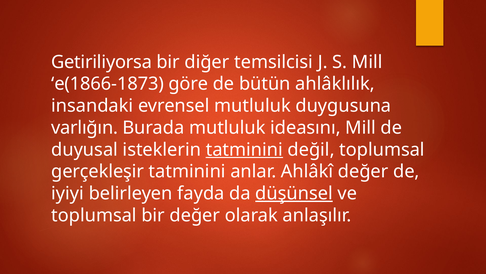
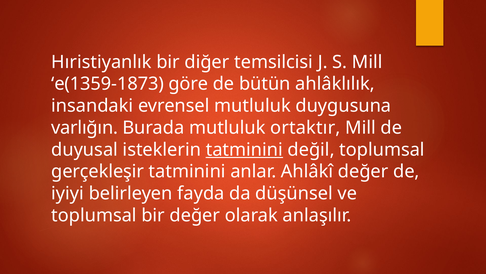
Getiriliyorsa: Getiriliyorsa -> Hıristiyanlık
e(1866-1873: e(1866-1873 -> e(1359-1873
ideasını: ideasını -> ortaktır
düşünsel underline: present -> none
